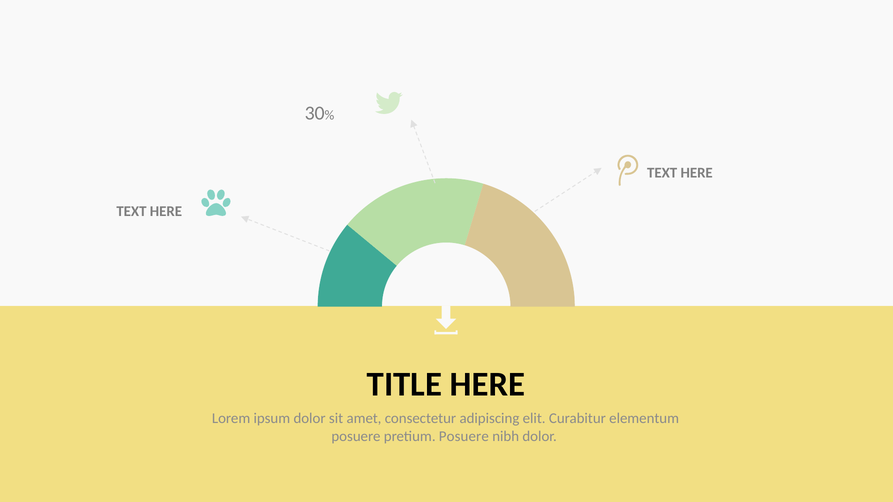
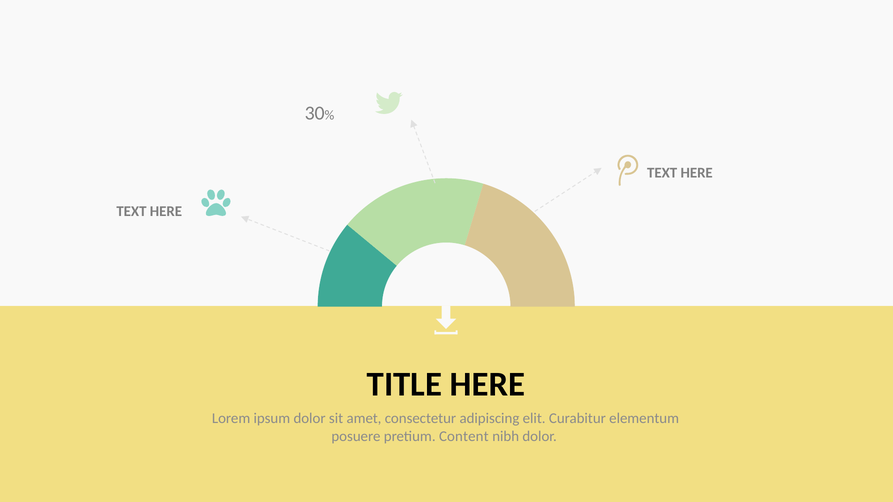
pretium Posuere: Posuere -> Content
